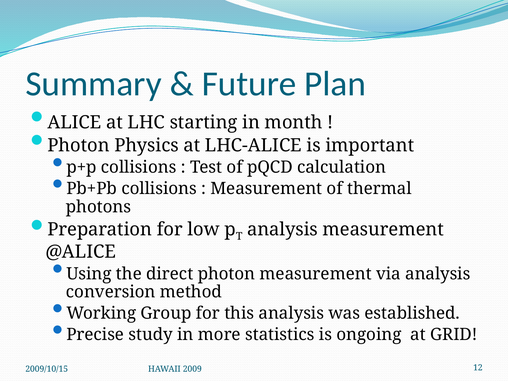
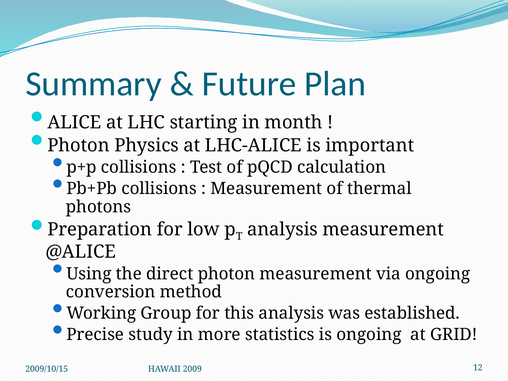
via analysis: analysis -> ongoing
